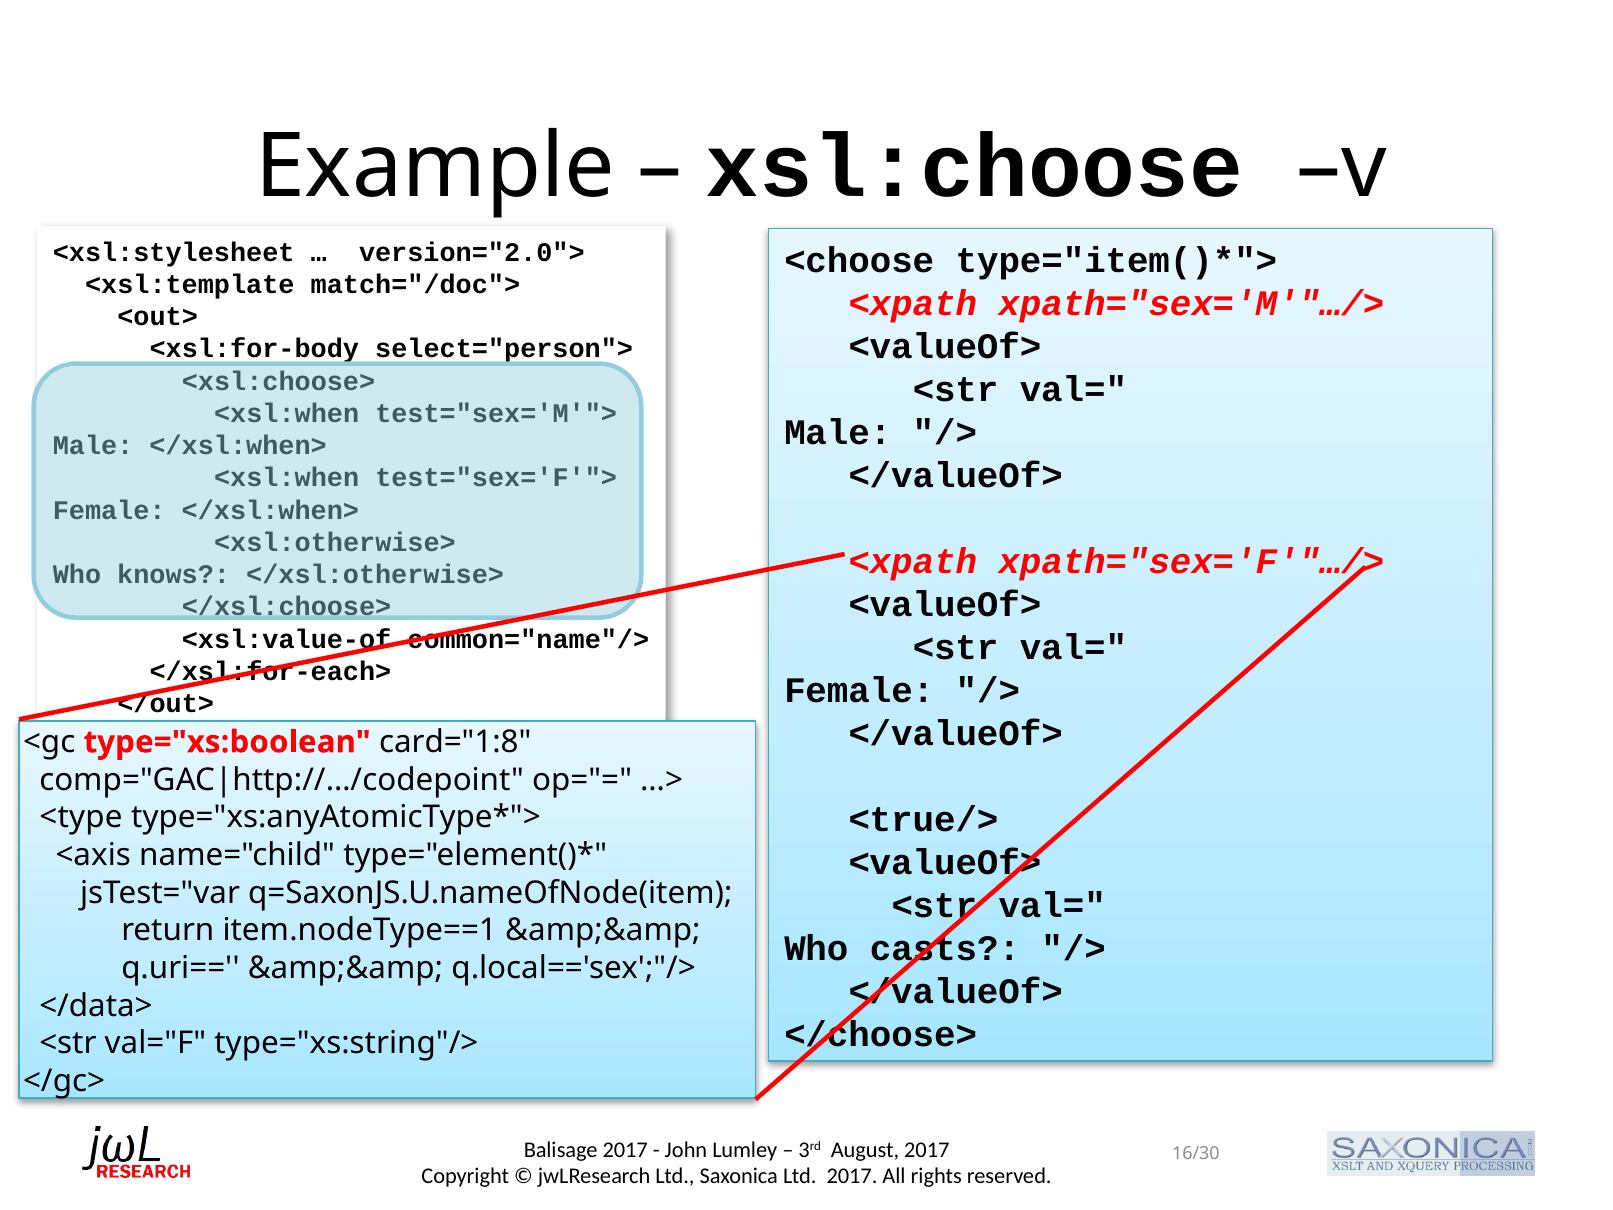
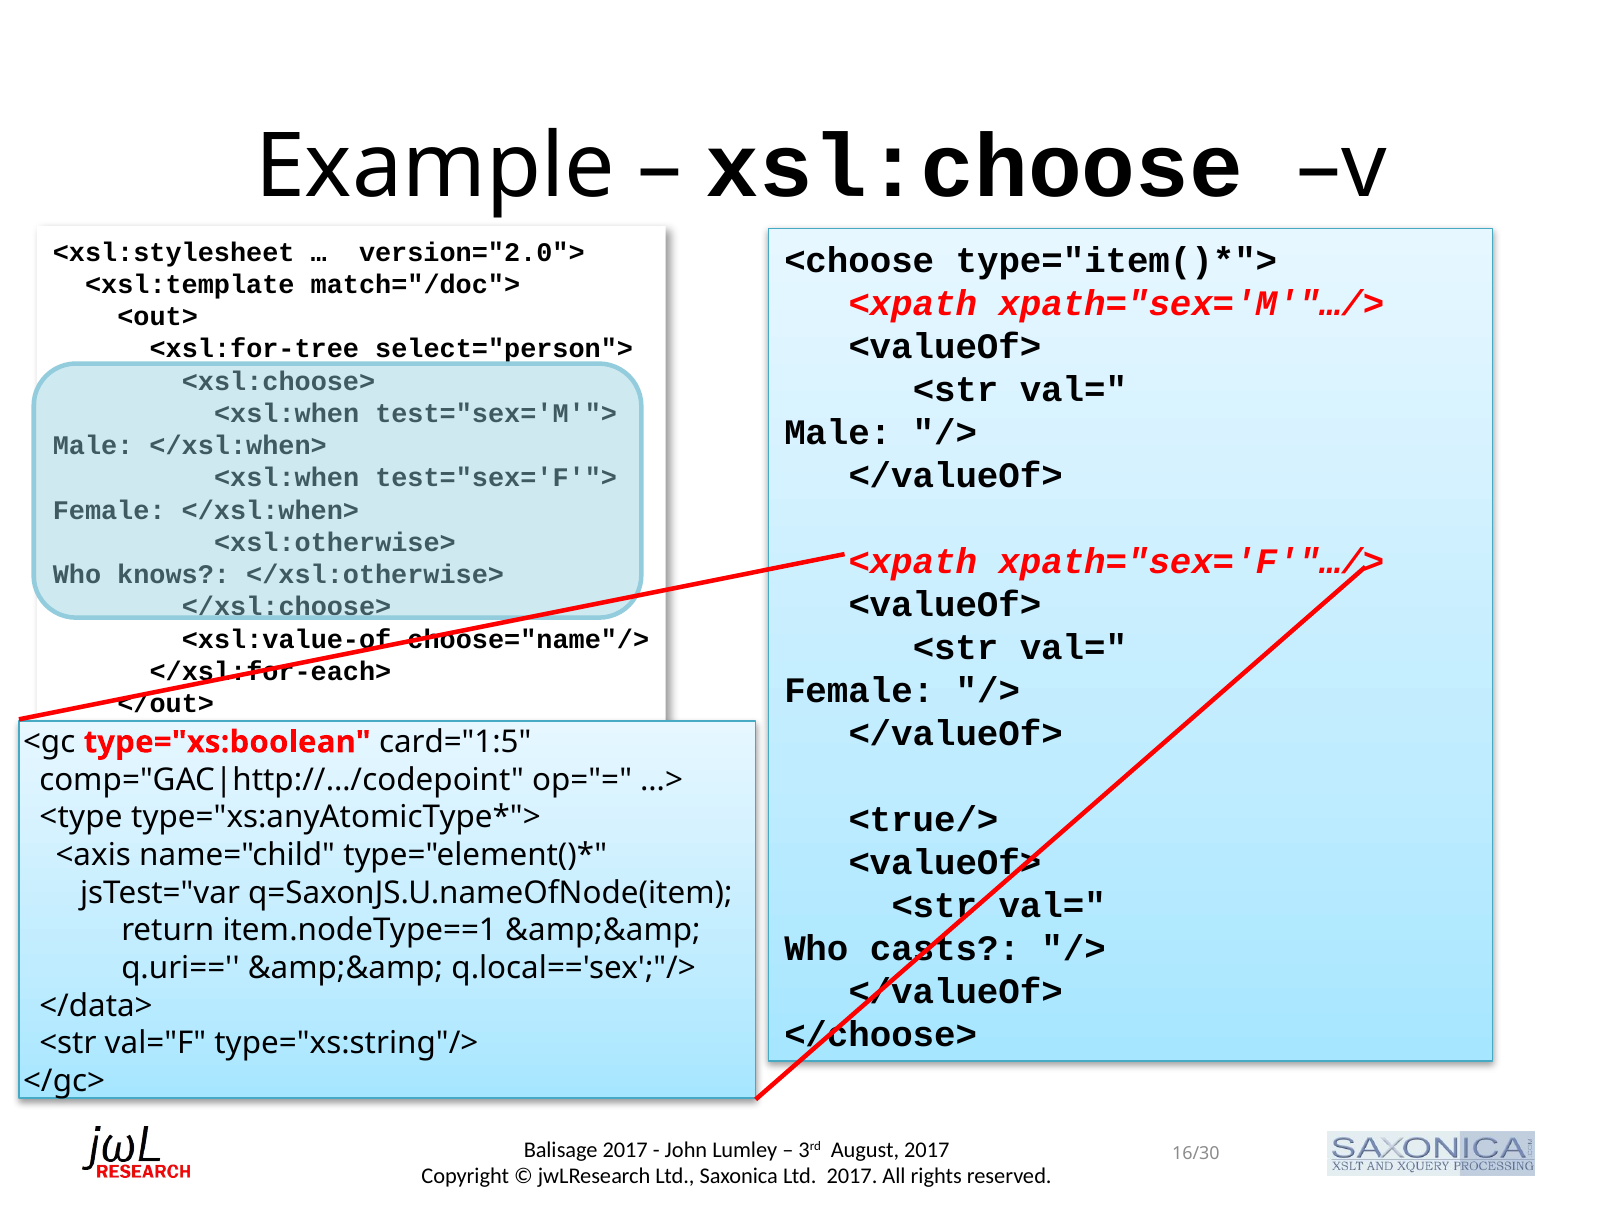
<xsl:for-body: <xsl:for-body -> <xsl:for-tree
common="name"/>: common="name"/> -> choose="name"/>
card="1:8: card="1:8 -> card="1:5
